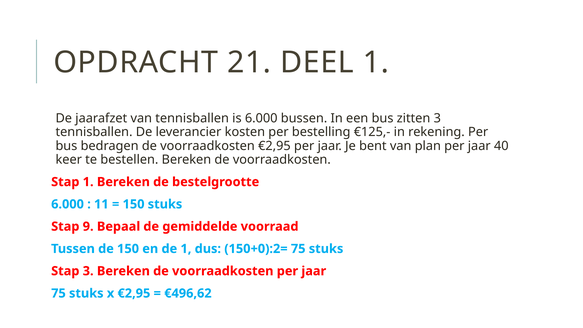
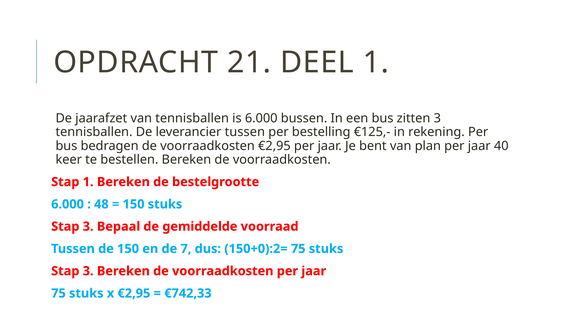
leverancier kosten: kosten -> tussen
11: 11 -> 48
9 at (88, 226): 9 -> 3
de 1: 1 -> 7
€496,62: €496,62 -> €742,33
